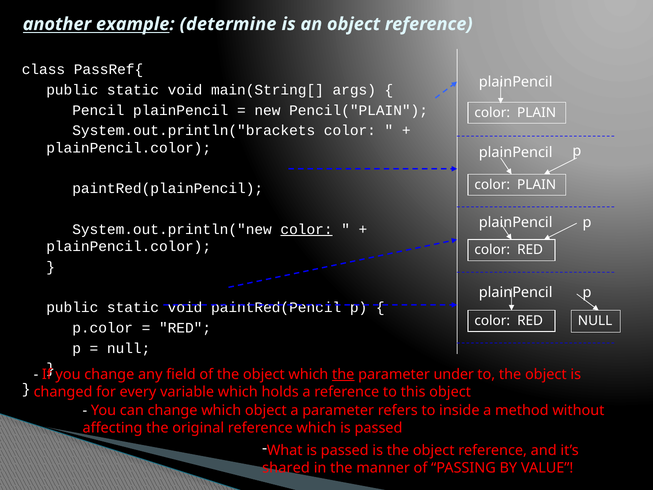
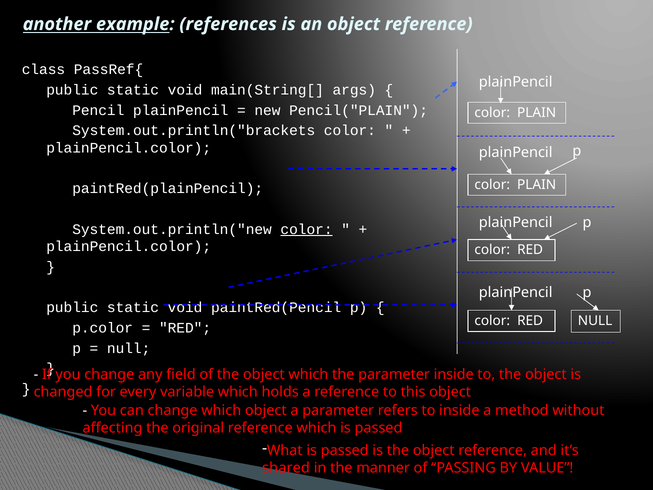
determine: determine -> references
the at (343, 374) underline: present -> none
parameter under: under -> inside
